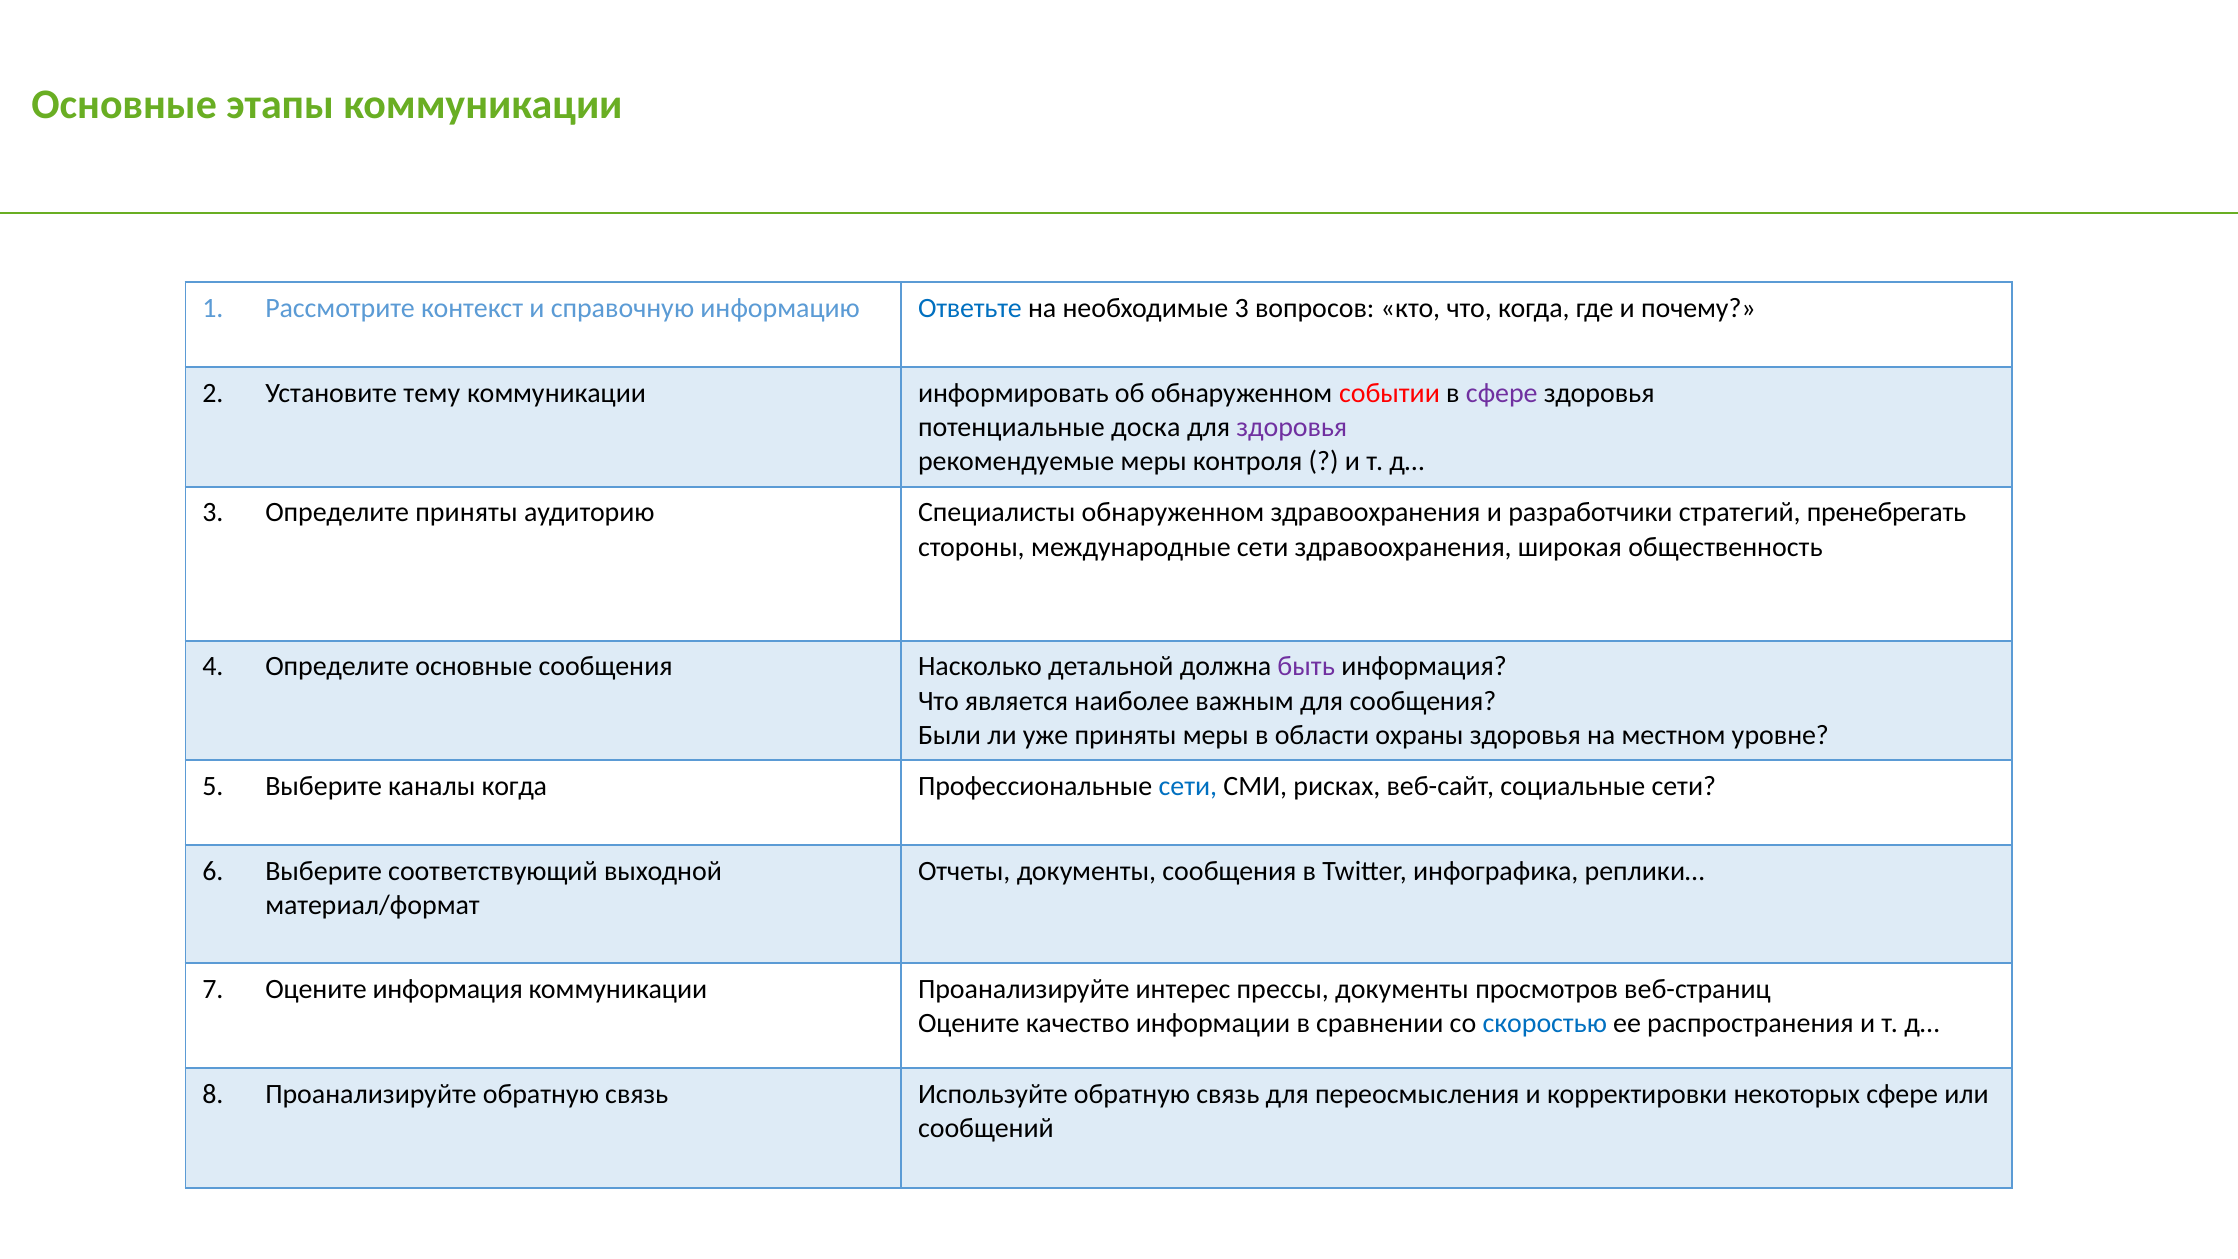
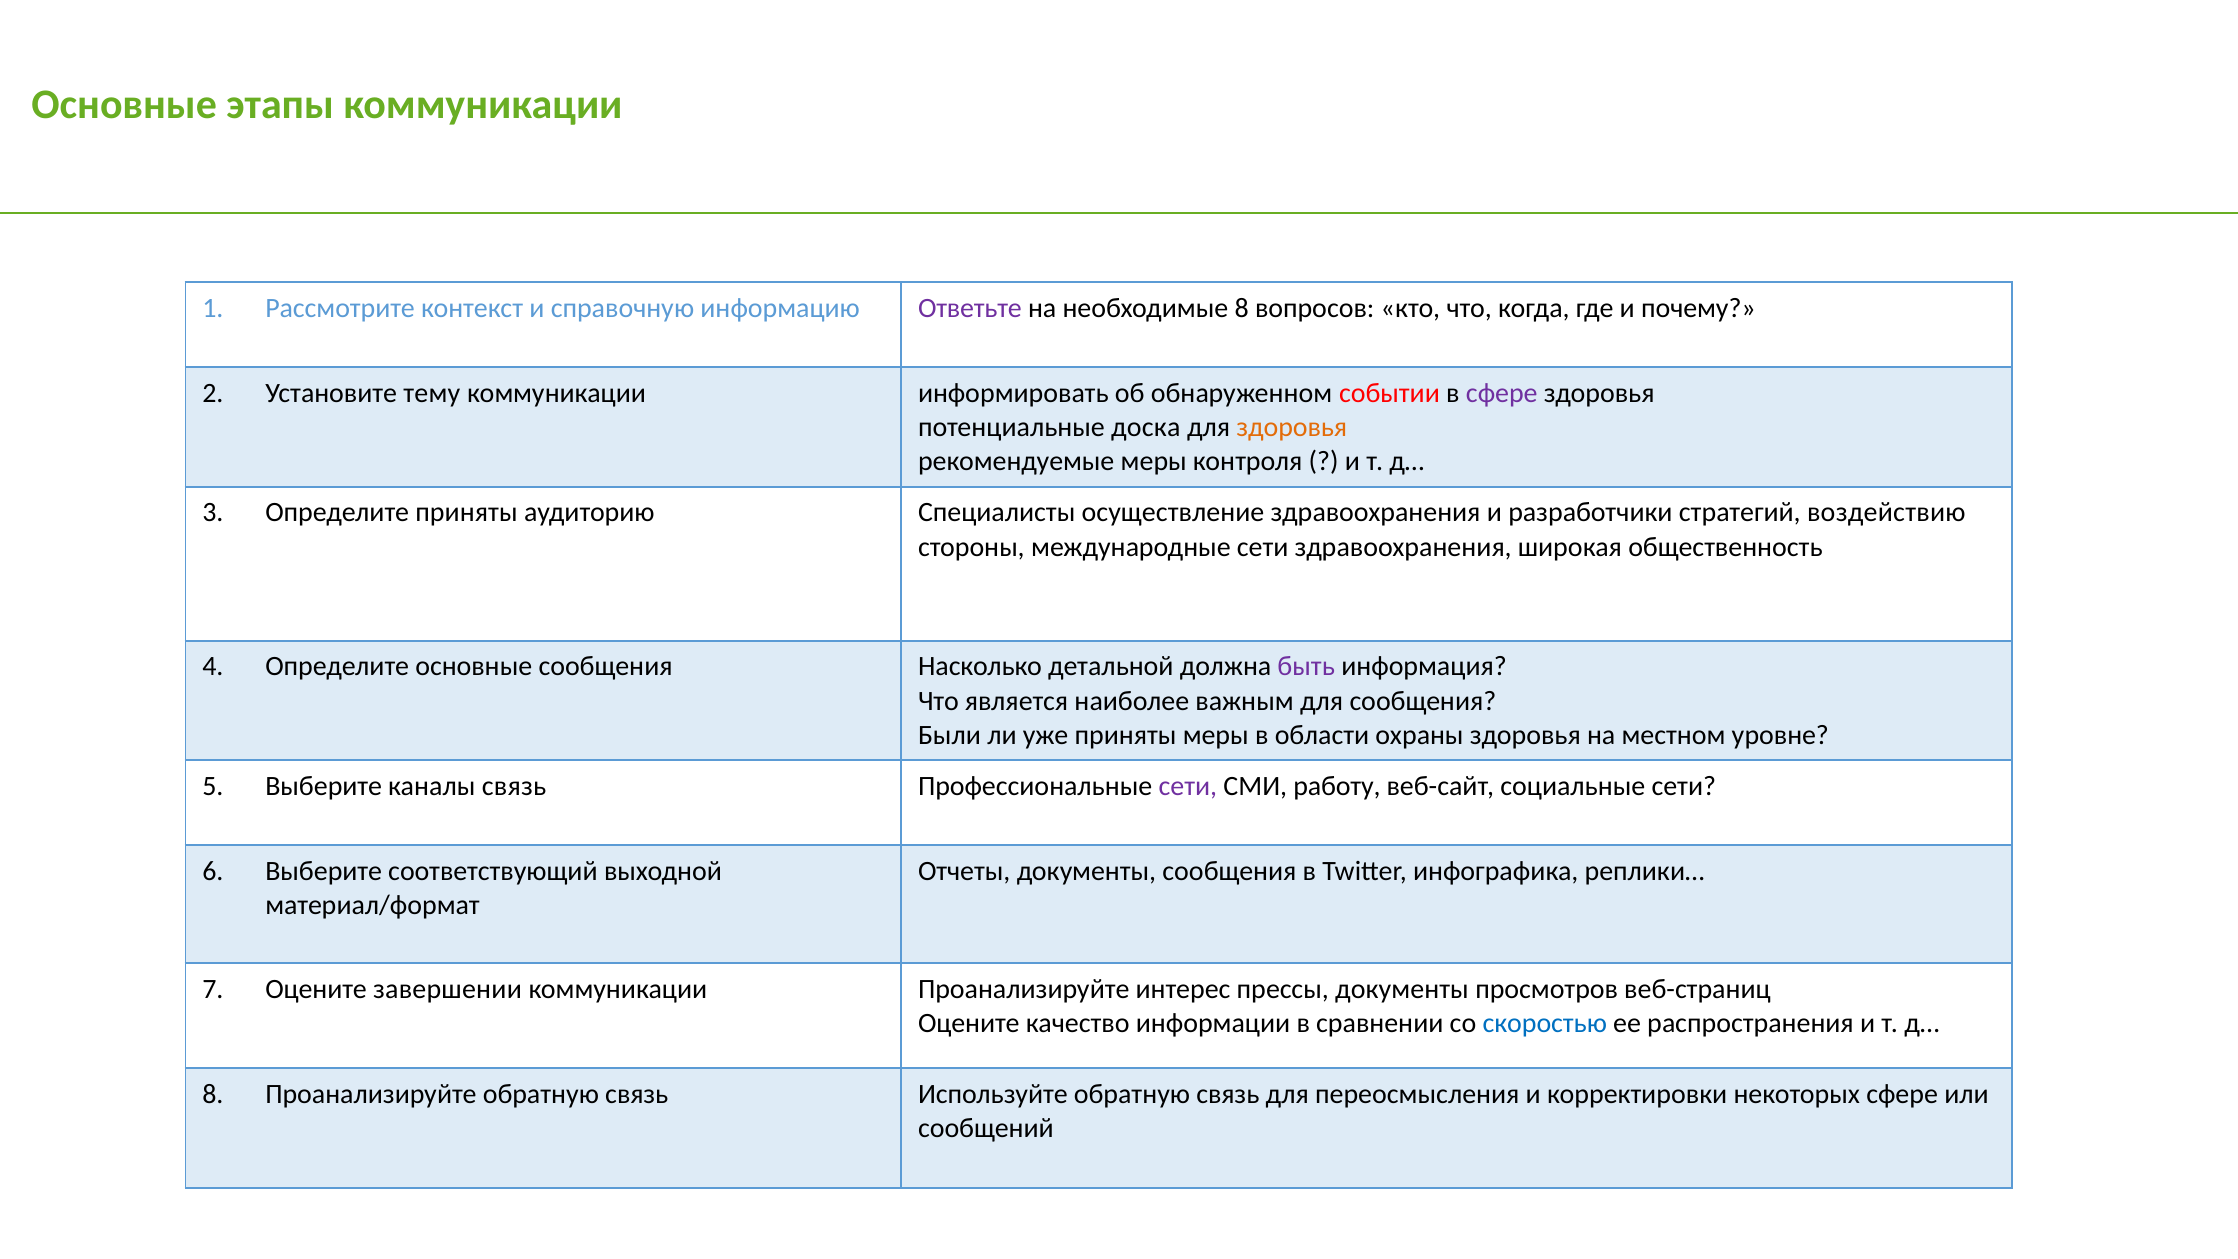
Ответьте colour: blue -> purple
необходимые 3: 3 -> 8
здоровья at (1292, 427) colour: purple -> orange
Специалисты обнаруженном: обнаруженном -> осуществление
пренебрегать: пренебрегать -> воздействию
каналы когда: когда -> связь
сети at (1188, 786) colour: blue -> purple
рисках: рисках -> работу
Оцените информация: информация -> завершении
